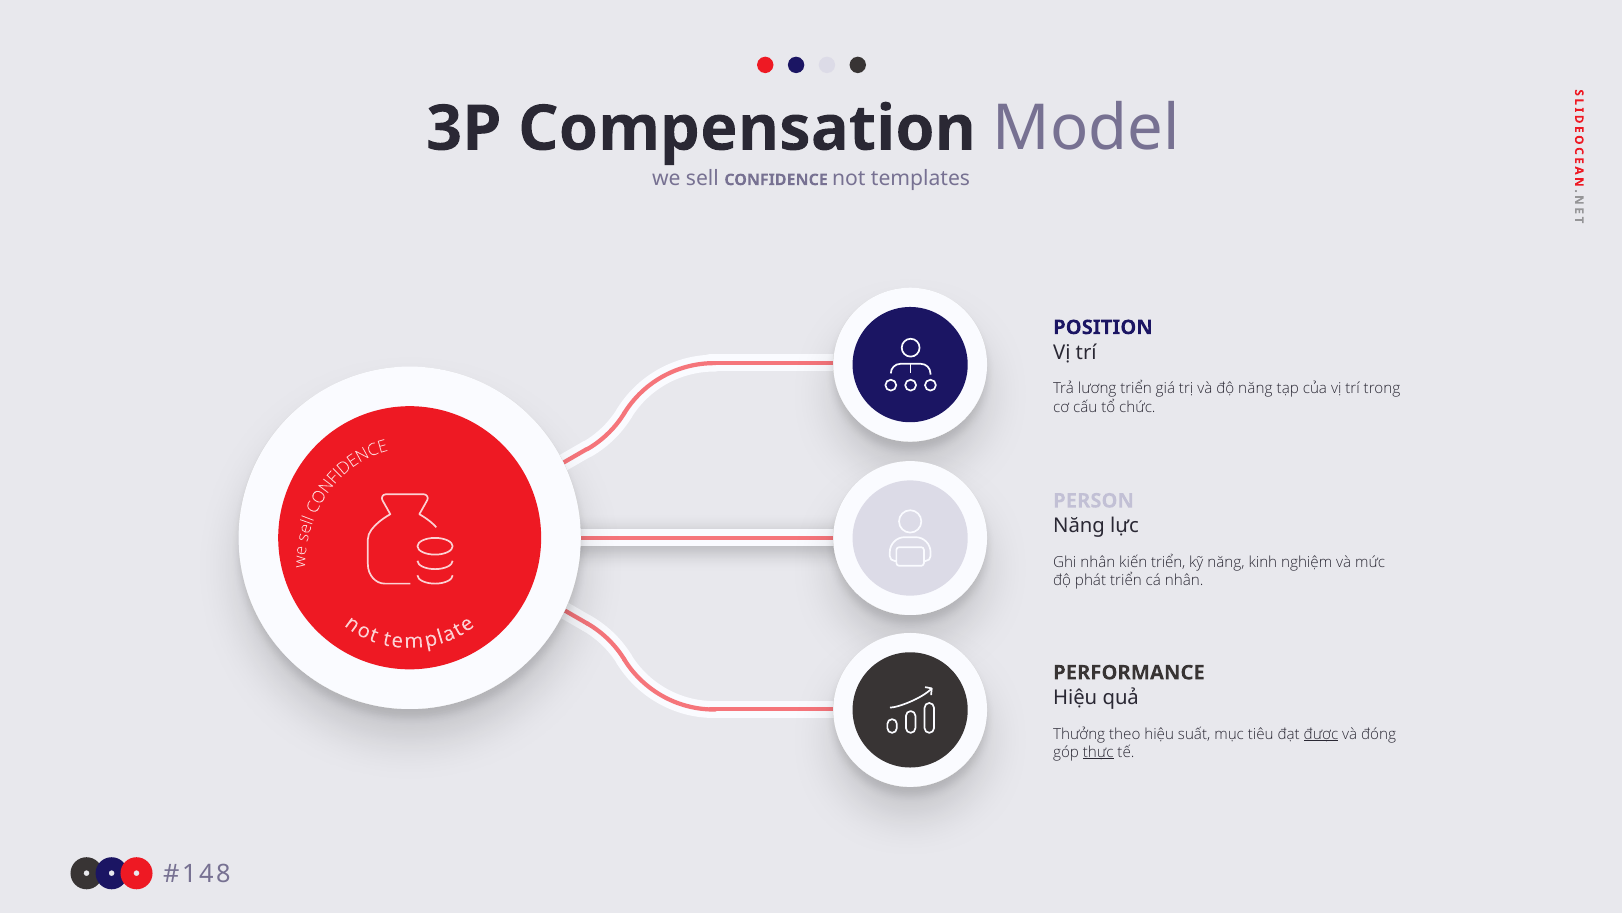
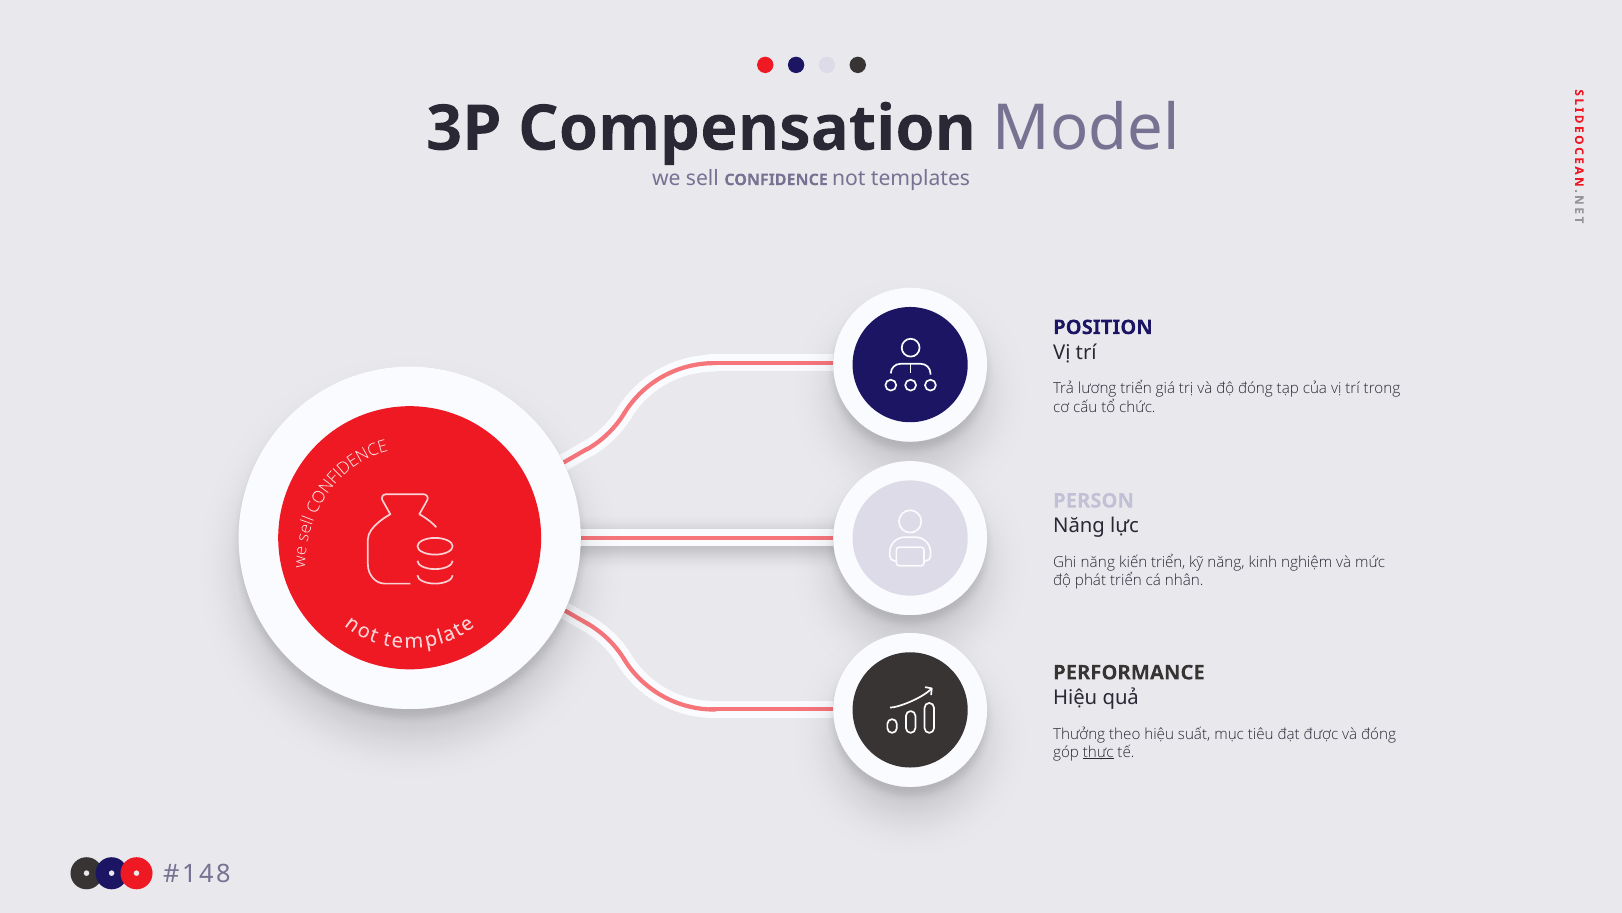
độ năng: năng -> đóng
Ghi nhân: nhân -> năng
được underline: present -> none
